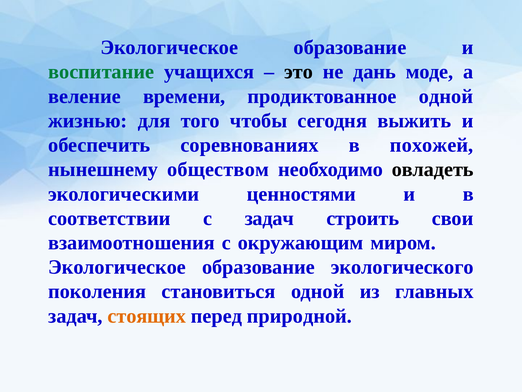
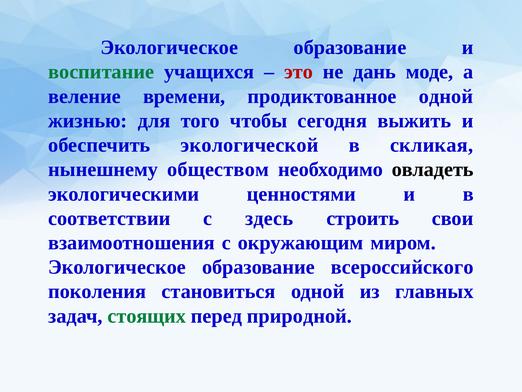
это colour: black -> red
соревнованиях: соревнованиях -> экологической
похожей: похожей -> скликая
с задач: задач -> здесь
экологического: экологического -> всероссийского
стоящих colour: orange -> green
